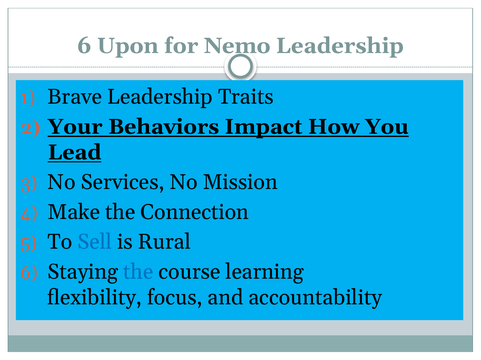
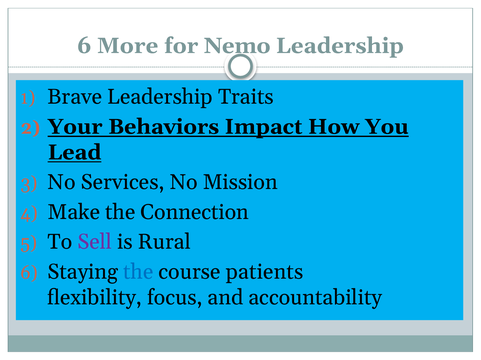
Upon: Upon -> More
Sell colour: blue -> purple
learning: learning -> patients
